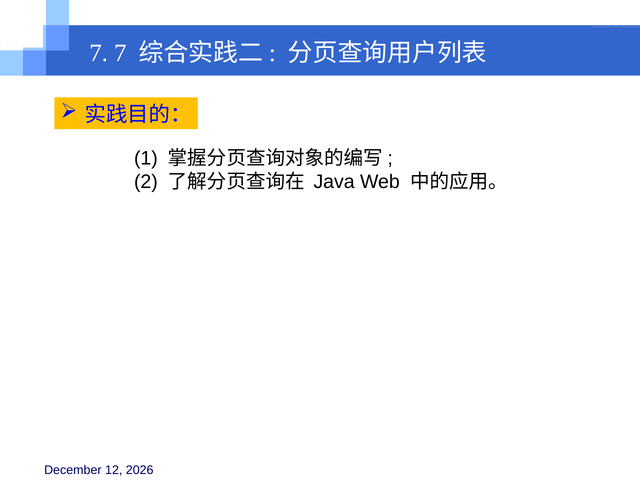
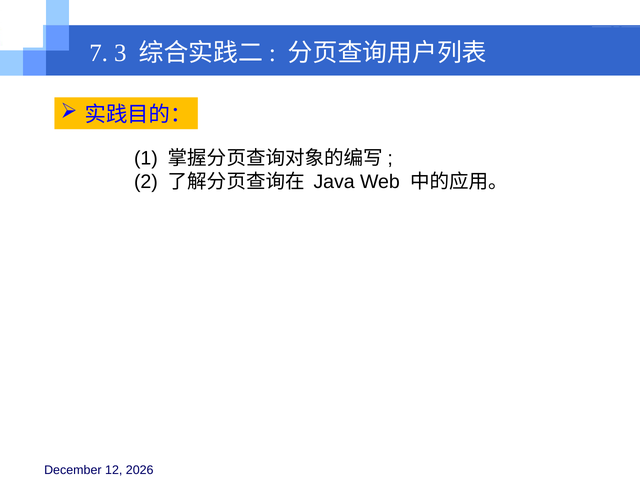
7 7: 7 -> 3
